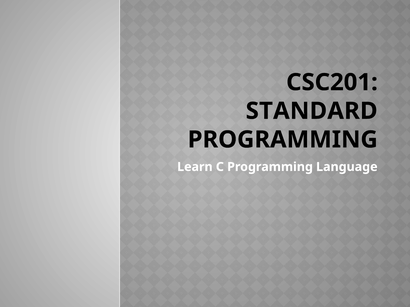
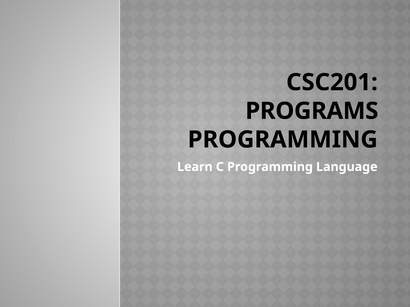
STANDARD: STANDARD -> PROGRAMS
